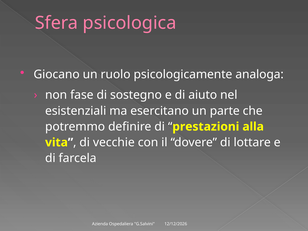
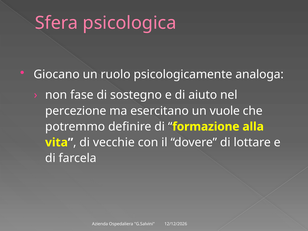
esistenziali: esistenziali -> percezione
parte: parte -> vuole
prestazioni: prestazioni -> formazione
